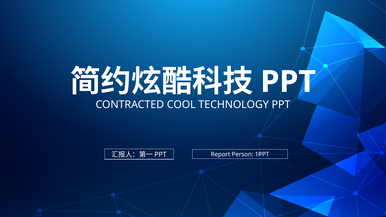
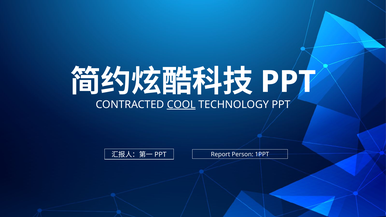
COOL underline: none -> present
